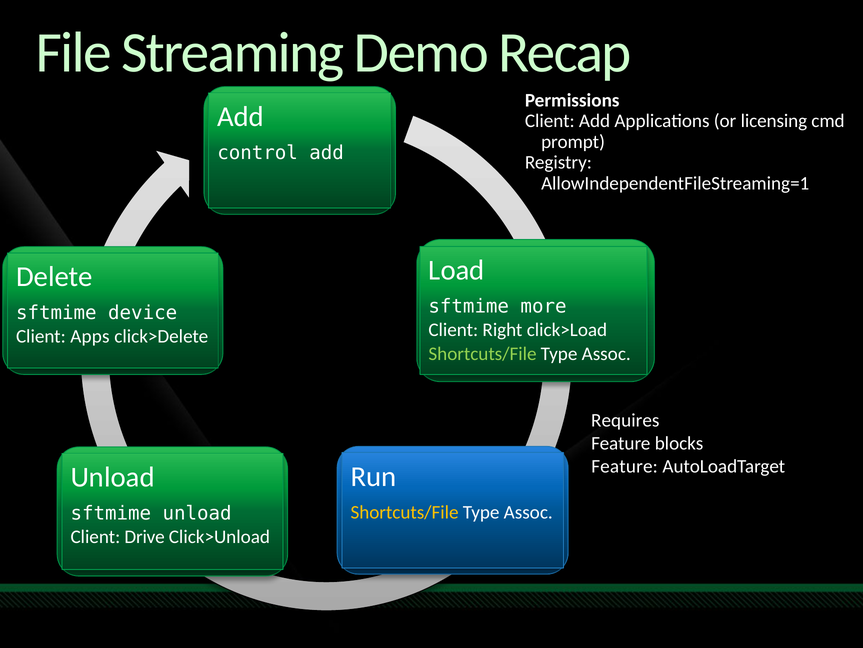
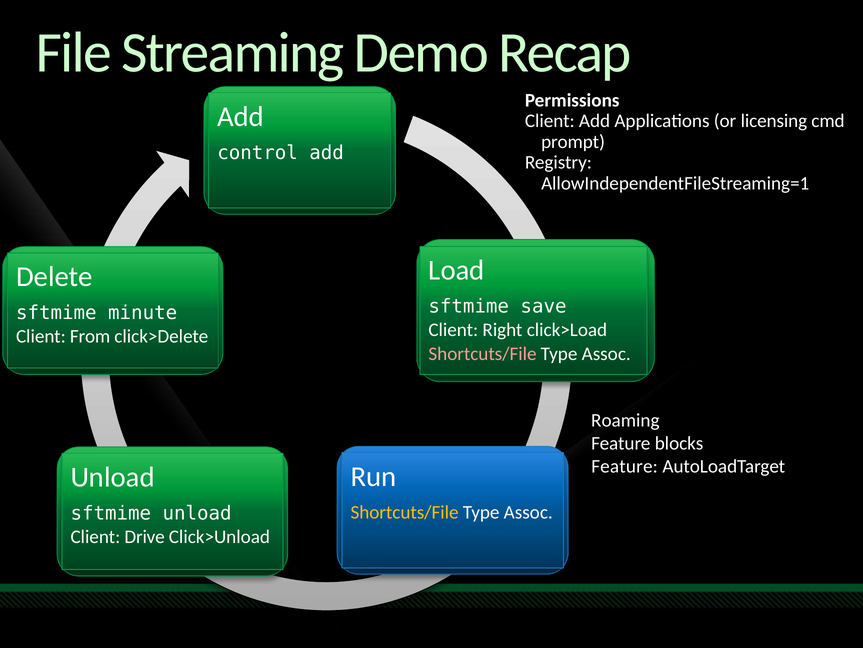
more: more -> save
device: device -> minute
Apps: Apps -> From
Shortcuts/File at (483, 353) colour: light green -> pink
Requires: Requires -> Roaming
